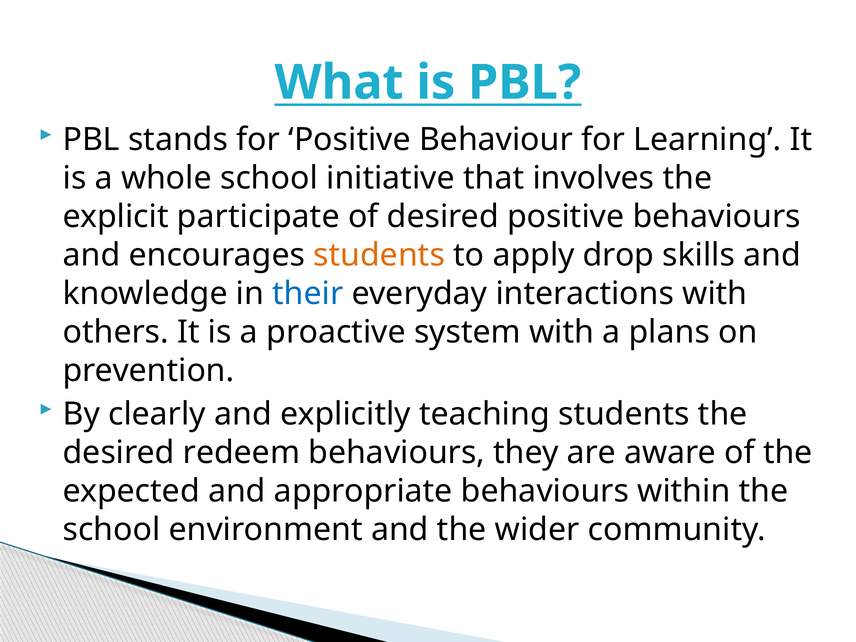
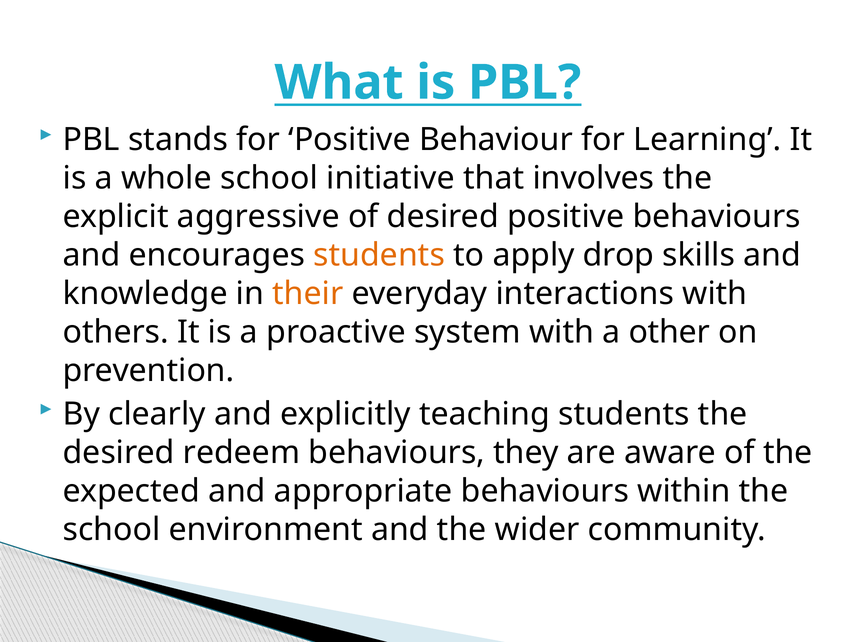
participate: participate -> aggressive
their colour: blue -> orange
plans: plans -> other
